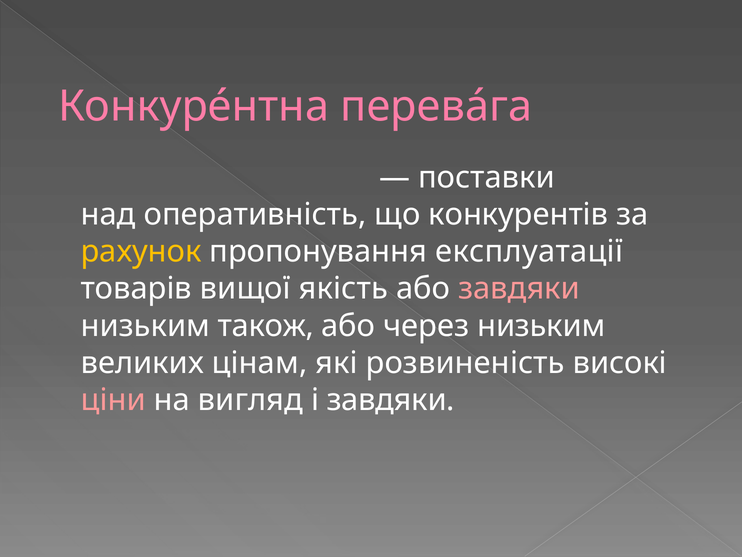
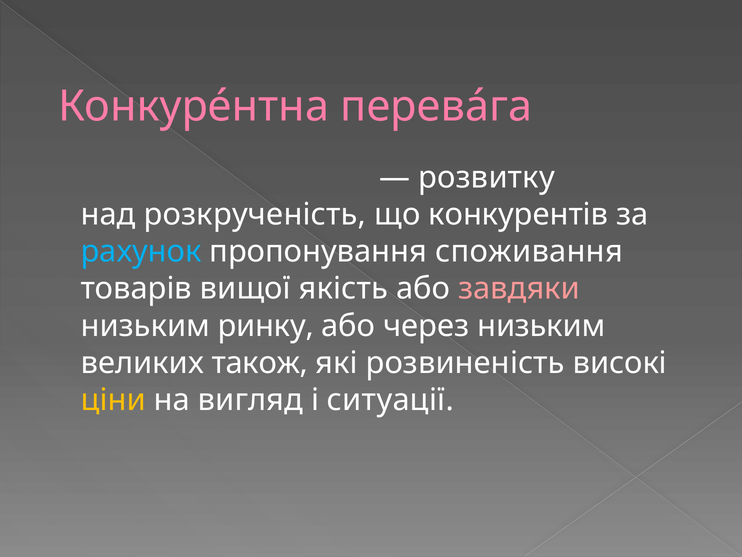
поставки: поставки -> розвитку
оперативність: оперативність -> розкрученість
рахунок colour: yellow -> light blue
експлуатації: експлуатації -> споживання
також: також -> ринку
цінам: цінам -> також
ціни colour: pink -> yellow
і завдяки: завдяки -> ситуації
